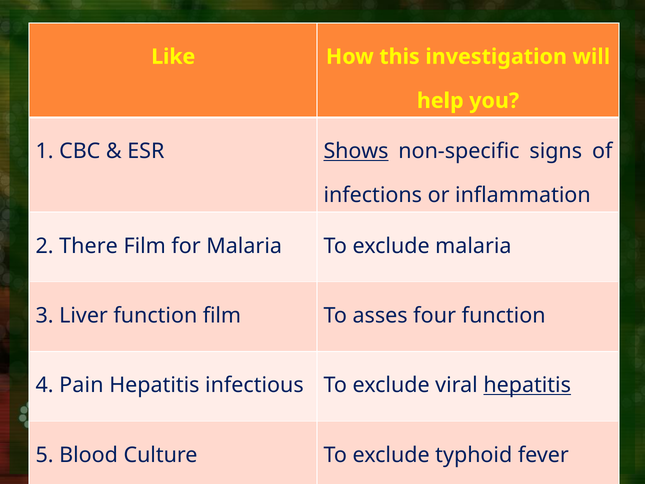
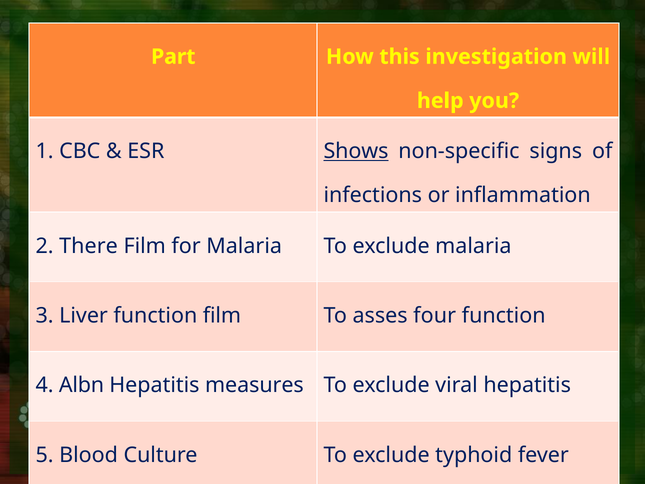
Like: Like -> Part
Pain: Pain -> Albn
infectious: infectious -> measures
hepatitis at (527, 385) underline: present -> none
